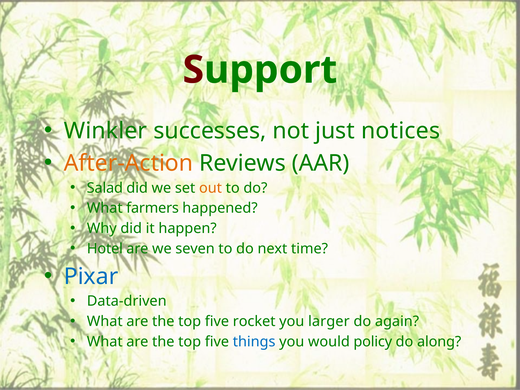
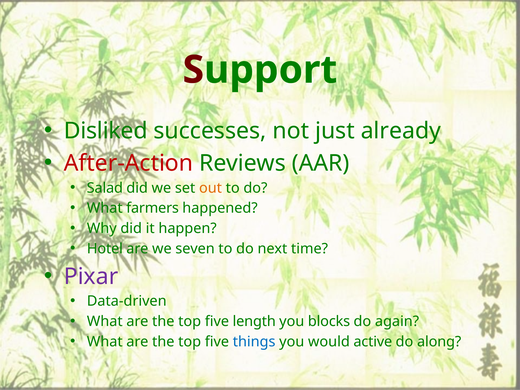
Winkler: Winkler -> Disliked
notices: notices -> already
After-Action colour: orange -> red
Pixar colour: blue -> purple
rocket: rocket -> length
larger: larger -> blocks
policy: policy -> active
